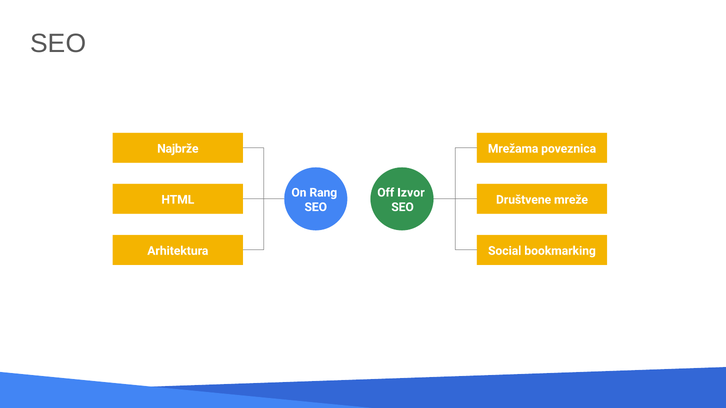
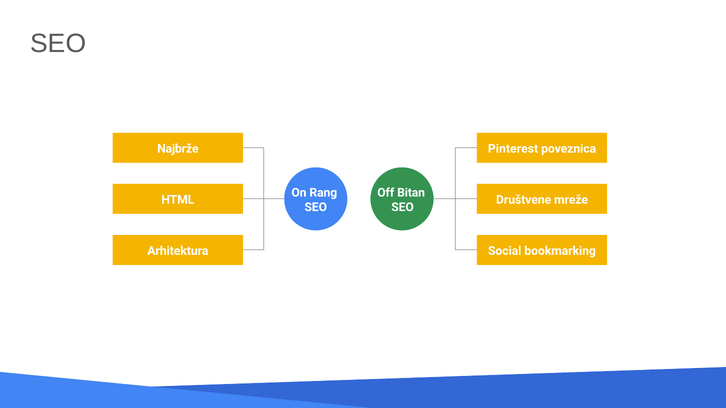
Mrežama: Mrežama -> Pinterest
Izvor: Izvor -> Bitan
